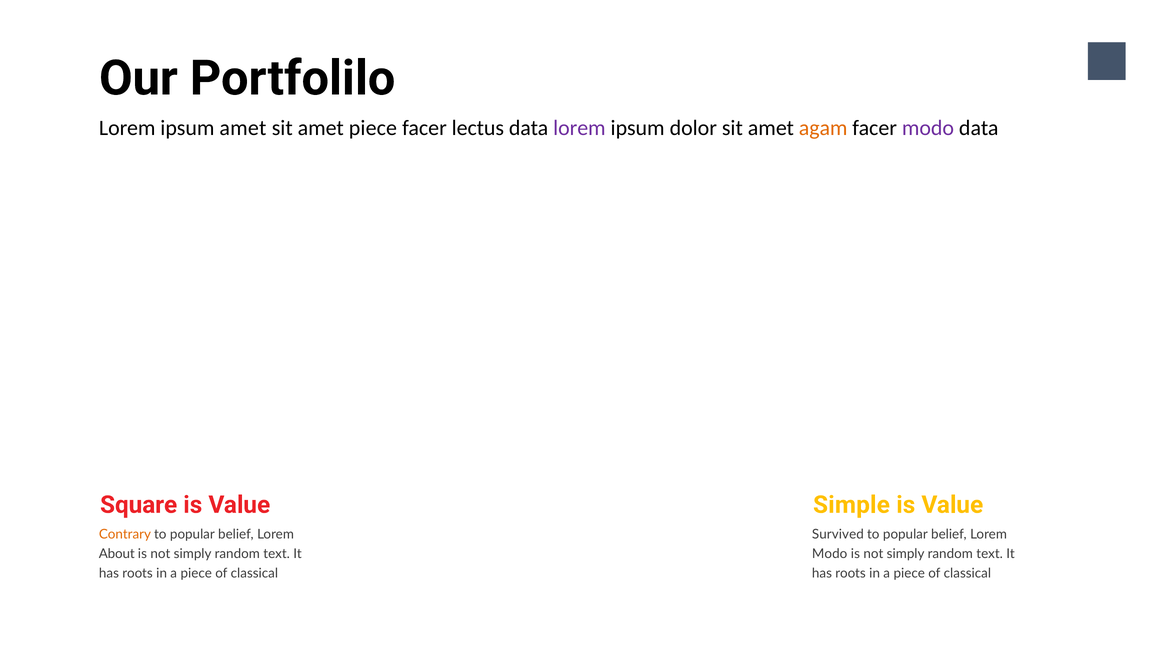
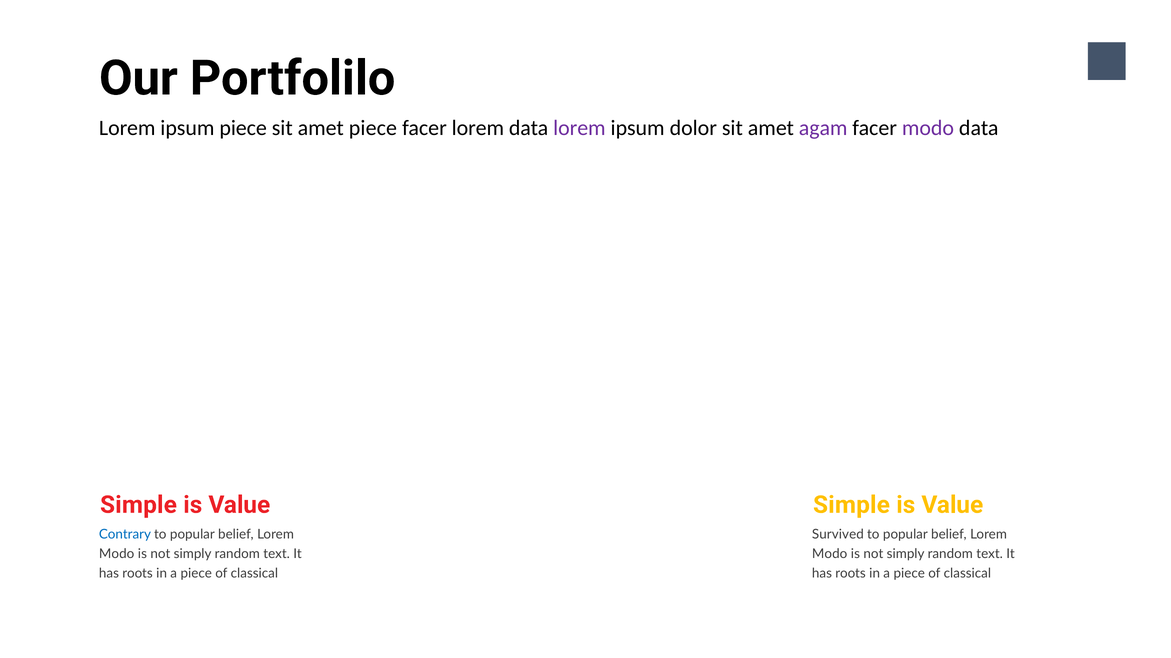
ipsum amet: amet -> piece
facer lectus: lectus -> lorem
agam colour: orange -> purple
Square at (139, 505): Square -> Simple
Contrary colour: orange -> blue
About at (117, 554): About -> Modo
